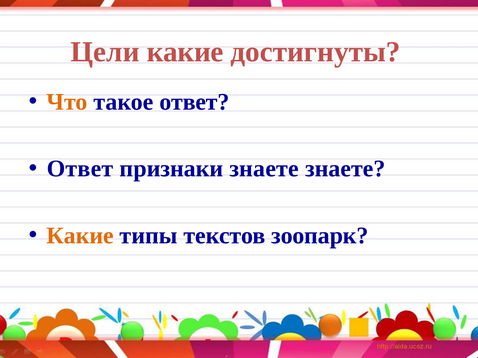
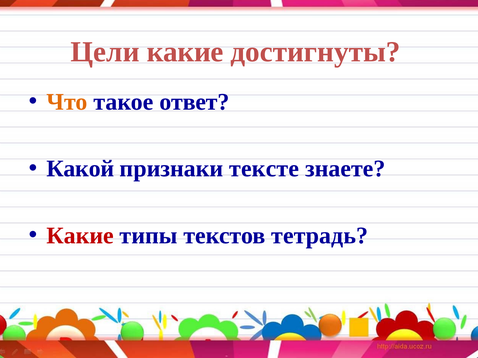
Ответ at (80, 169): Ответ -> Какой
признаки знаете: знаете -> тексте
Какие at (80, 236) colour: orange -> red
зоопарк: зоопарк -> тетрадь
